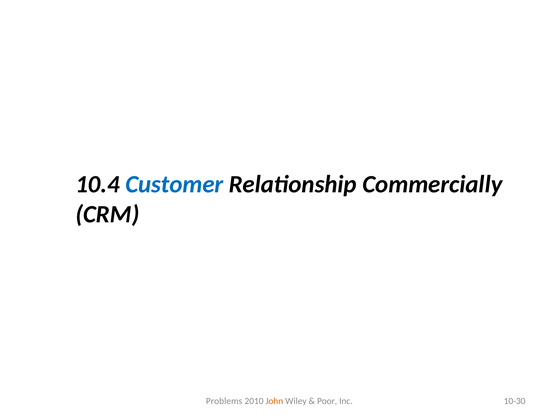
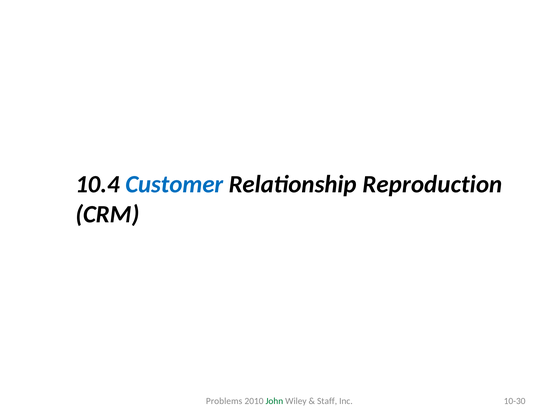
Commercially: Commercially -> Reproduction
John colour: orange -> green
Poor: Poor -> Staff
